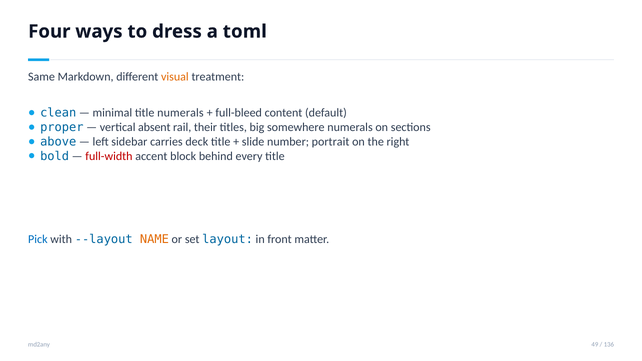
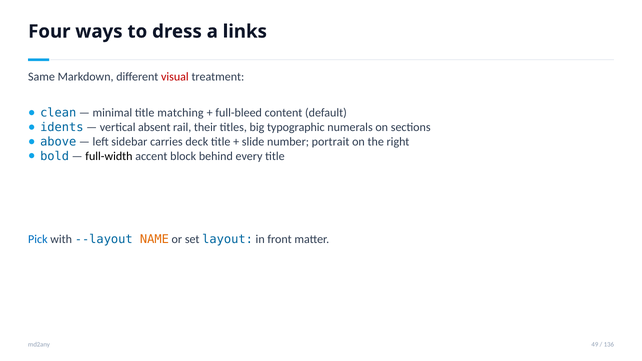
toml: toml -> links
visual colour: orange -> red
title numerals: numerals -> matching
proper: proper -> idents
somewhere: somewhere -> typographic
full-width colour: red -> black
